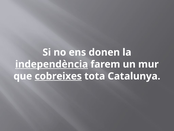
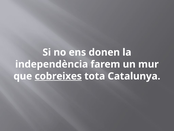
independència underline: present -> none
